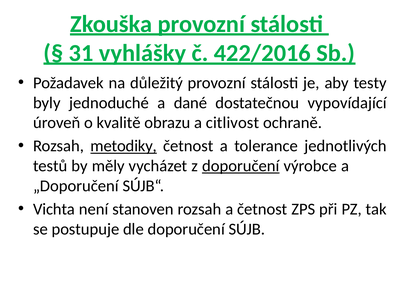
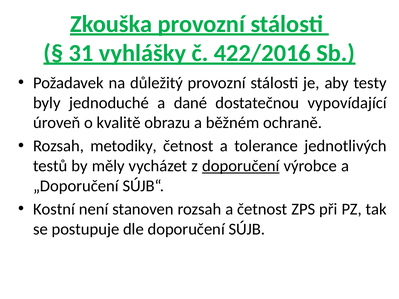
citlivost: citlivost -> běžném
metodiky underline: present -> none
Vichta: Vichta -> Kostní
